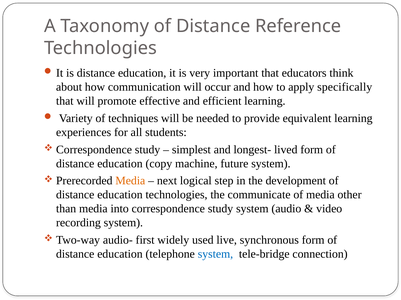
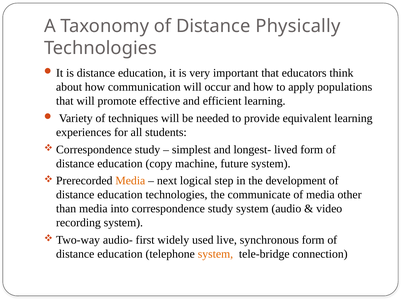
Reference: Reference -> Physically
specifically: specifically -> populations
system at (215, 255) colour: blue -> orange
